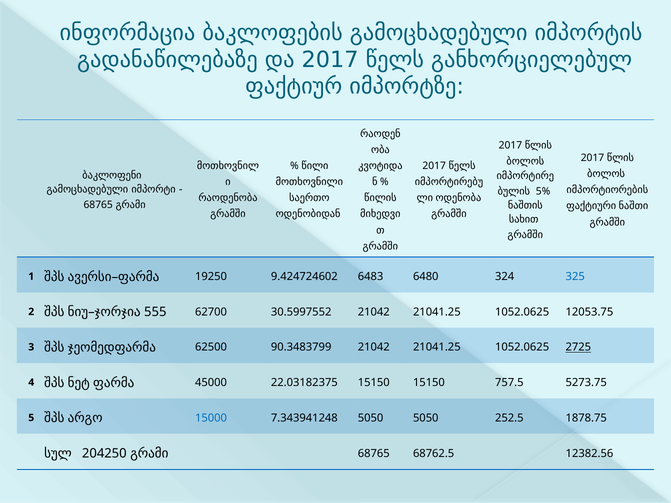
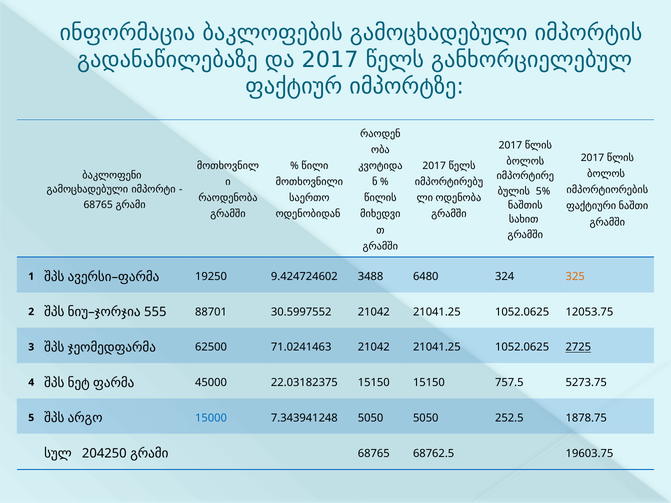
6483: 6483 -> 3488
325 colour: blue -> orange
62700: 62700 -> 88701
90.3483799: 90.3483799 -> 71.0241463
12382.56: 12382.56 -> 19603.75
